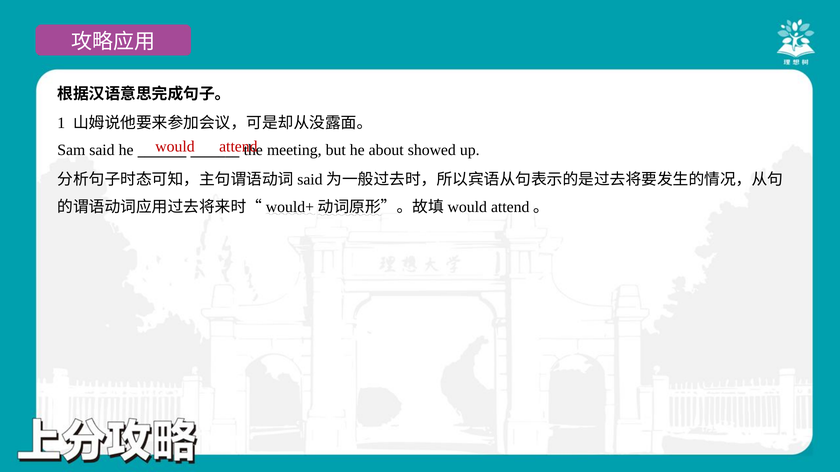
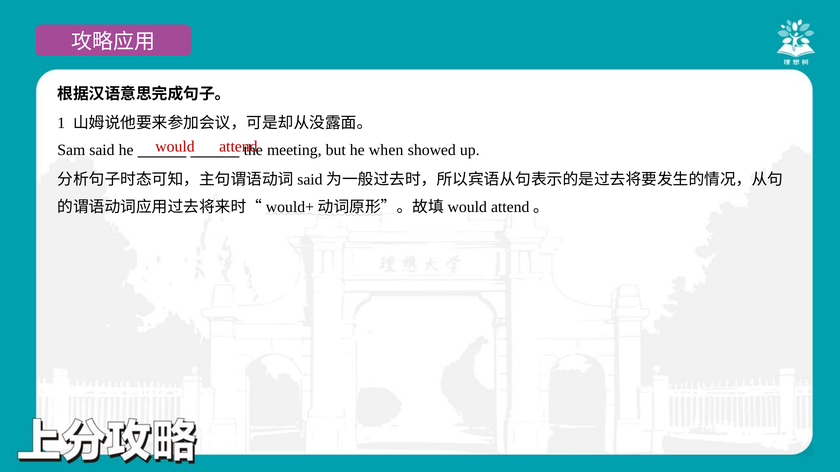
about: about -> when
